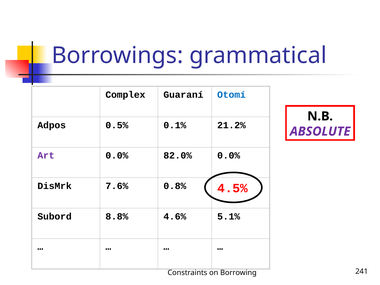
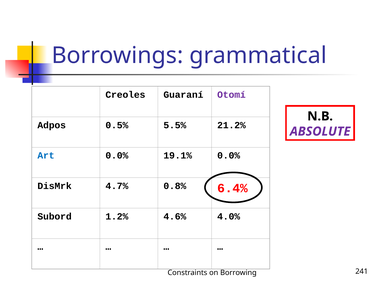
Complex: Complex -> Creoles
Otomí colour: blue -> purple
0.1%: 0.1% -> 5.5%
Art colour: purple -> blue
82.0%: 82.0% -> 19.1%
7.6%: 7.6% -> 4.7%
4.5%: 4.5% -> 6.4%
8.8%: 8.8% -> 1.2%
5.1%: 5.1% -> 4.0%
